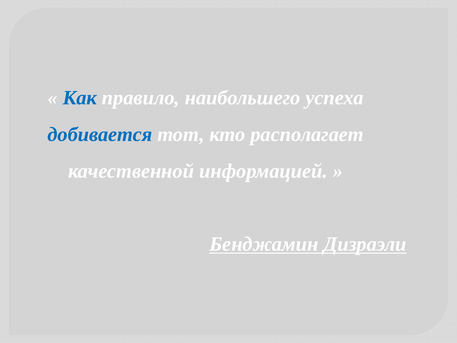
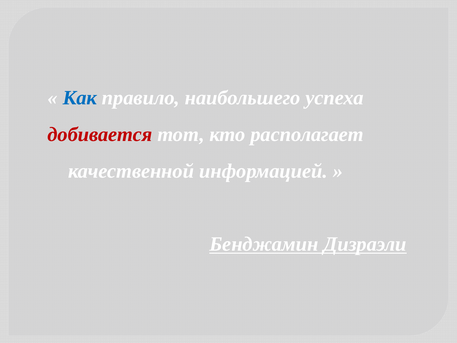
добивается colour: blue -> red
